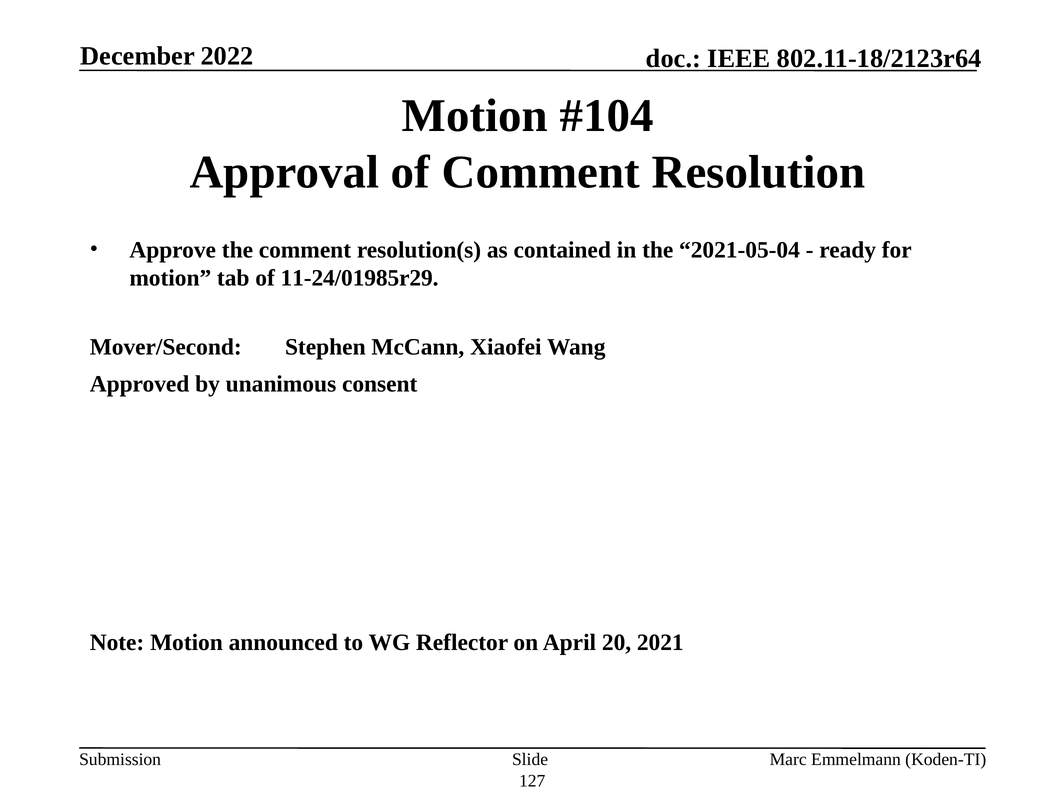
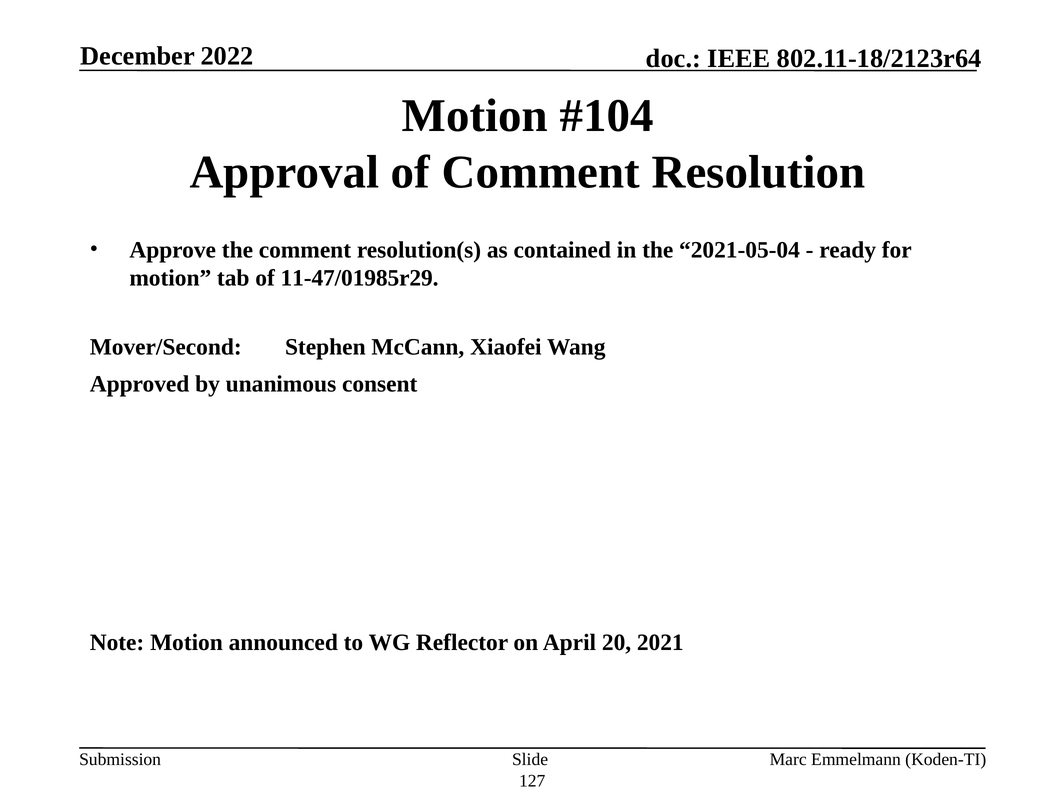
11-24/01985r29: 11-24/01985r29 -> 11-47/01985r29
